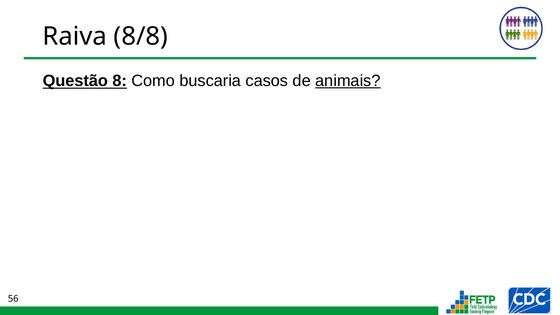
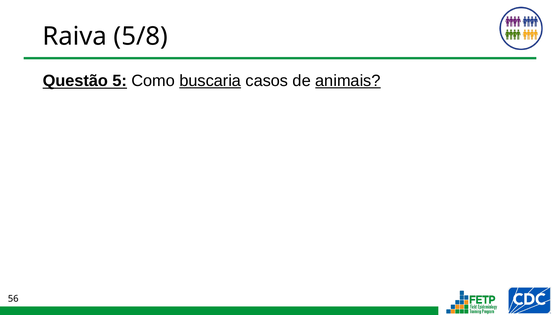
8/8: 8/8 -> 5/8
8: 8 -> 5
buscaria underline: none -> present
